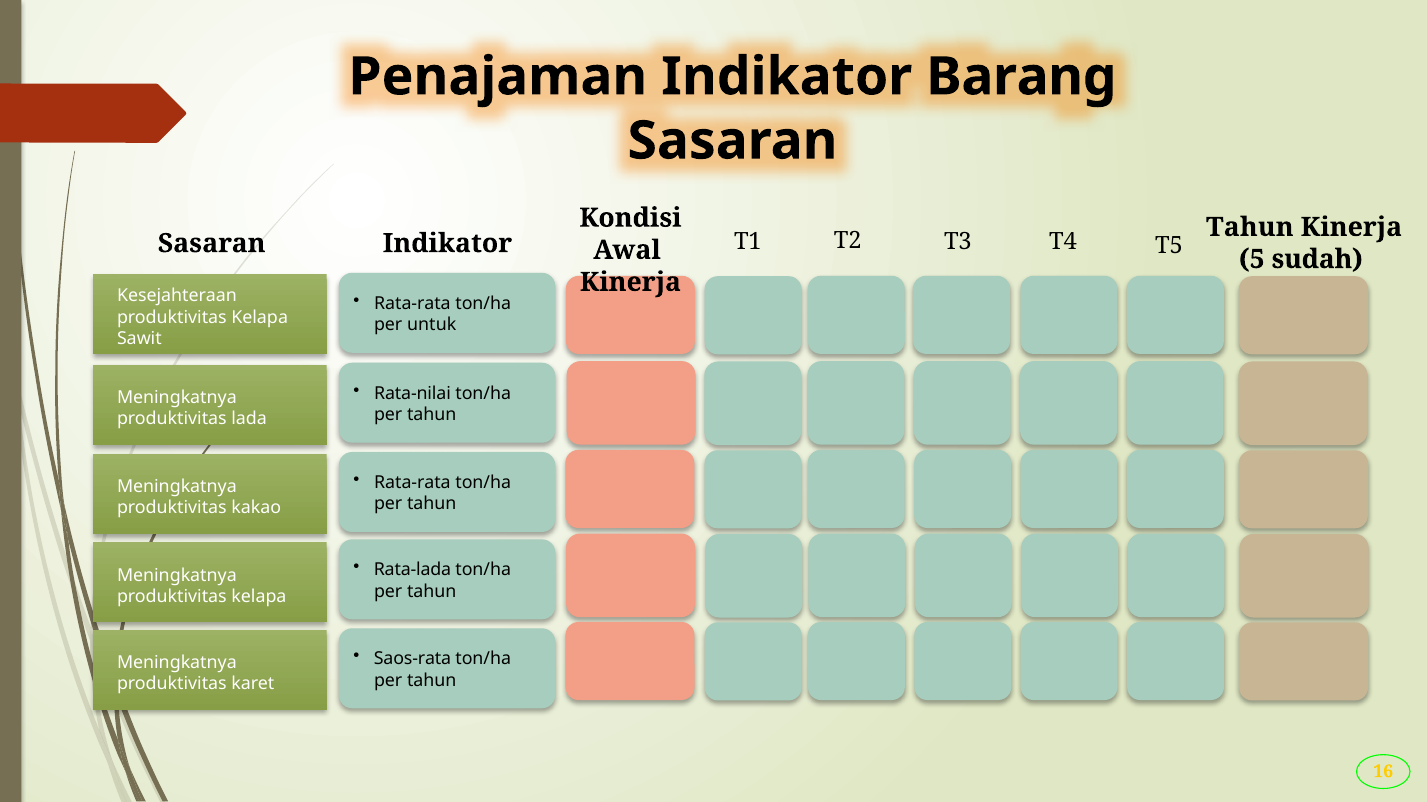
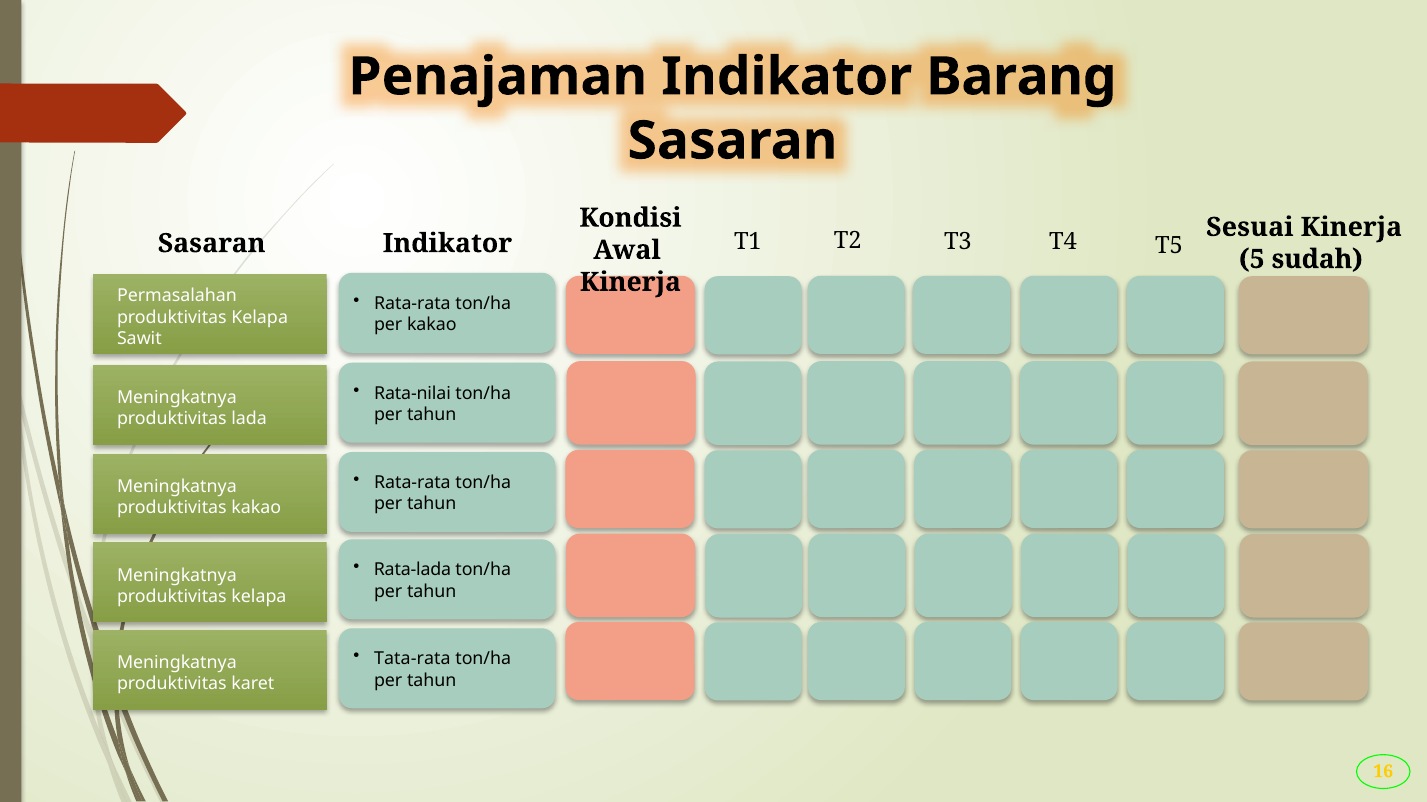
Tahun at (1250, 227): Tahun -> Sesuai
Kesejahteraan: Kesejahteraan -> Permasalahan
per untuk: untuk -> kakao
Saos-rata: Saos-rata -> Tata-rata
